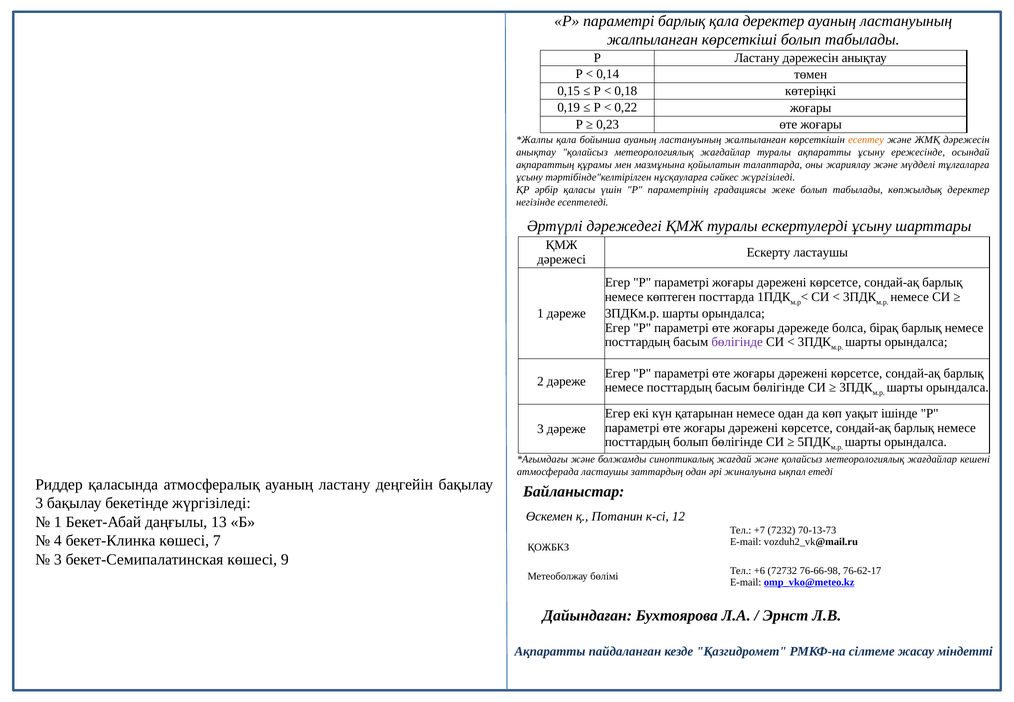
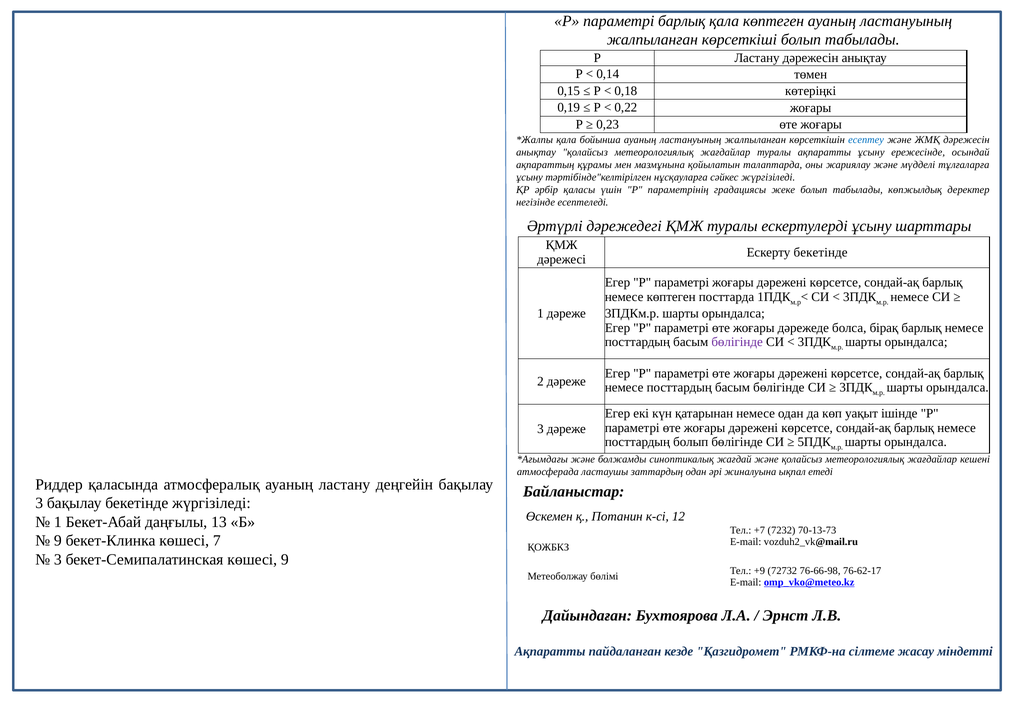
қала деректер: деректер -> көптеген
есептеу colour: orange -> blue
Ескерту ластаушы: ластаушы -> бекетінде
4 at (58, 541): 4 -> 9
+6: +6 -> +9
